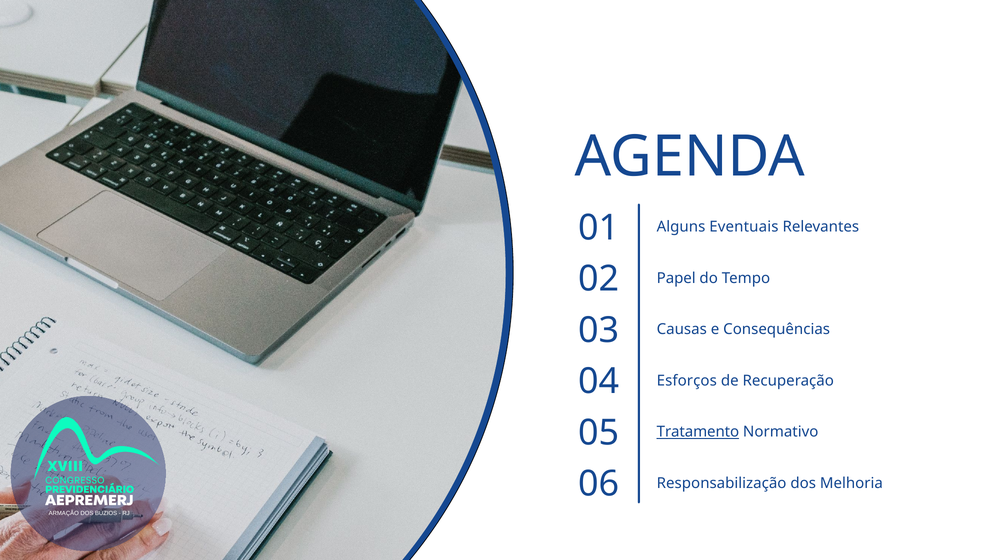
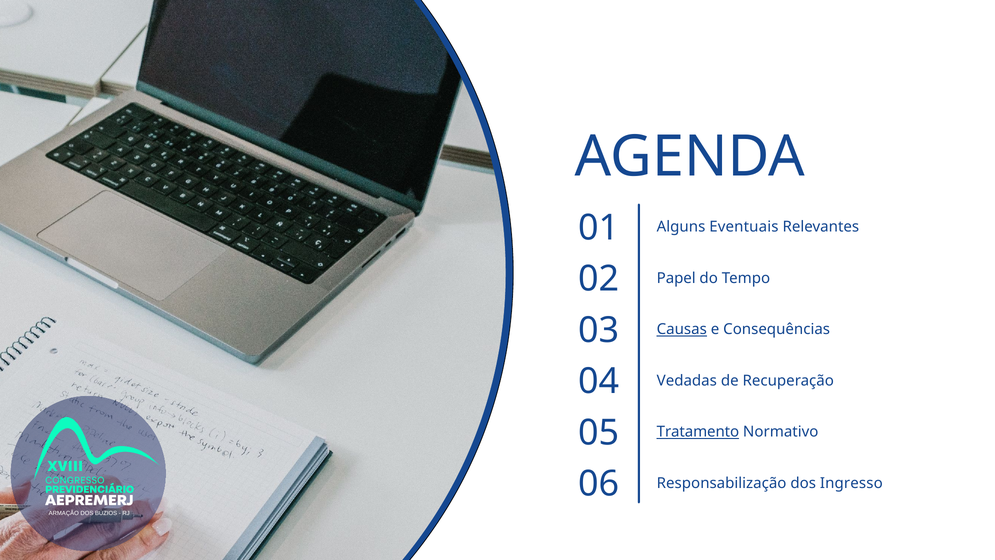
Causas underline: none -> present
Esforços: Esforços -> Vedadas
Melhoria: Melhoria -> Ingresso
